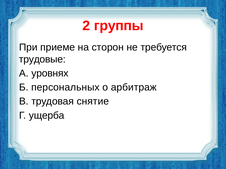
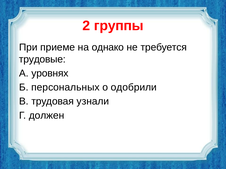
сторон: сторон -> однако
арбитраж: арбитраж -> одобрили
снятие: снятие -> узнали
ущерба: ущерба -> должен
